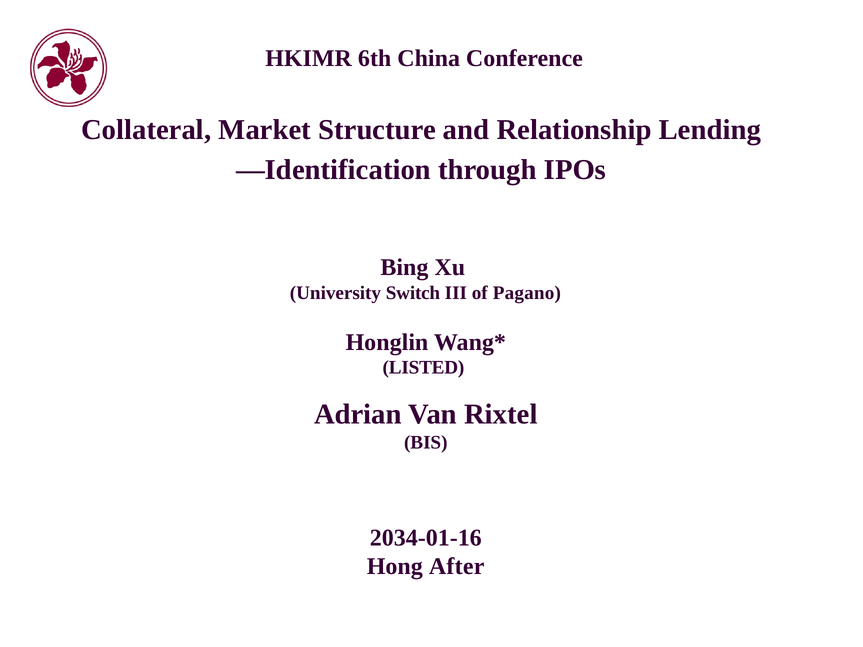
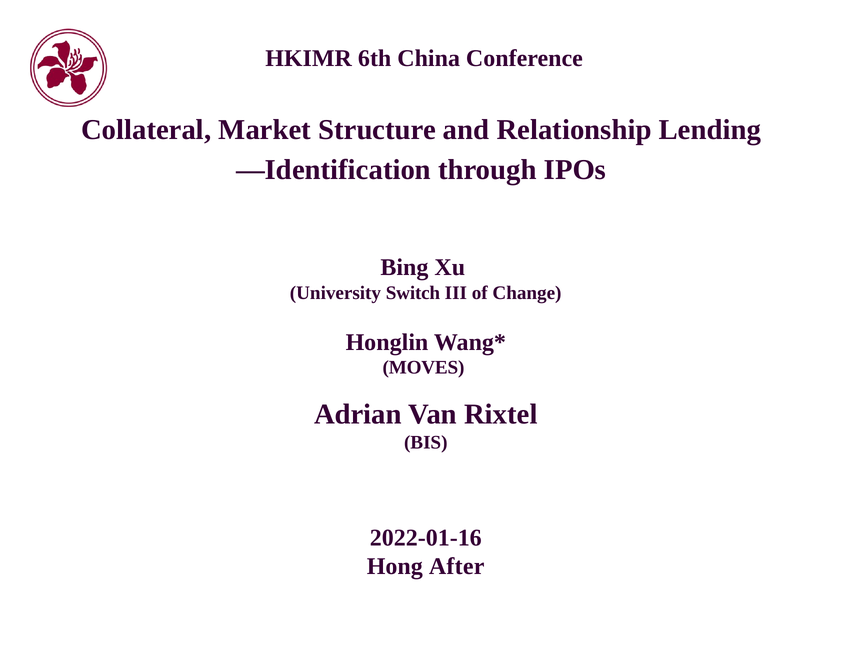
Pagano: Pagano -> Change
LISTED: LISTED -> MOVES
2034-01-16: 2034-01-16 -> 2022-01-16
